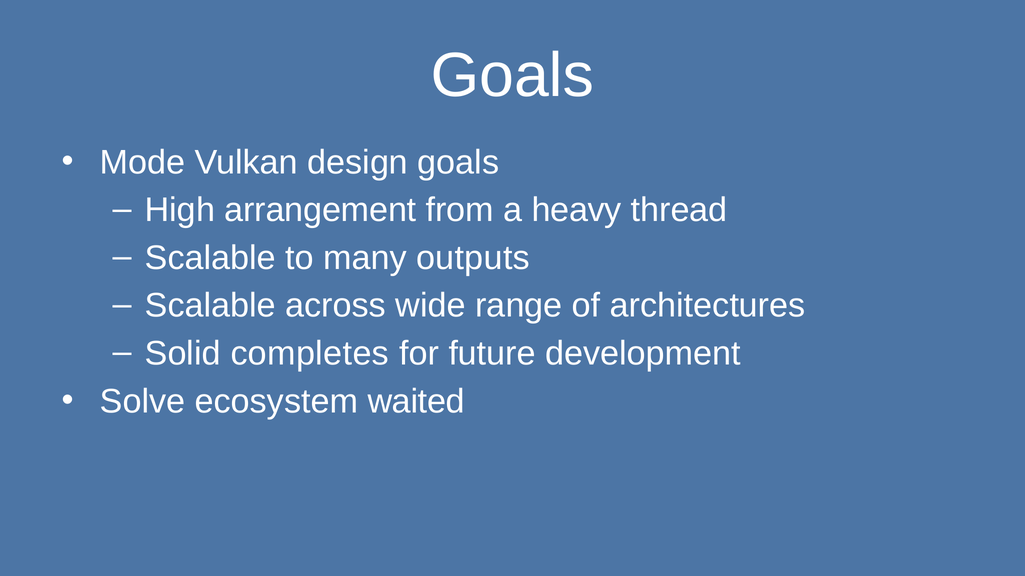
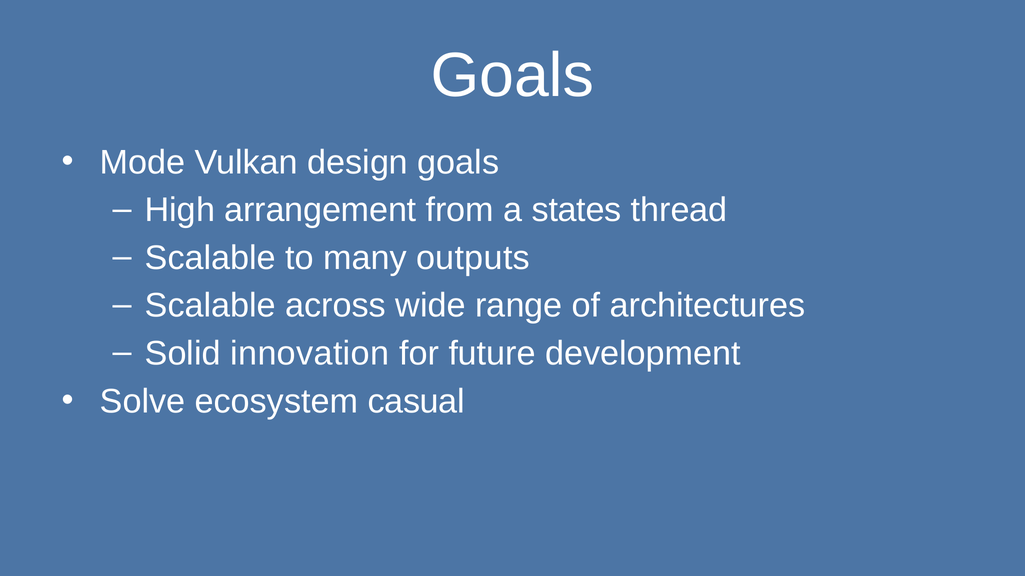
heavy: heavy -> states
completes: completes -> innovation
waited: waited -> casual
